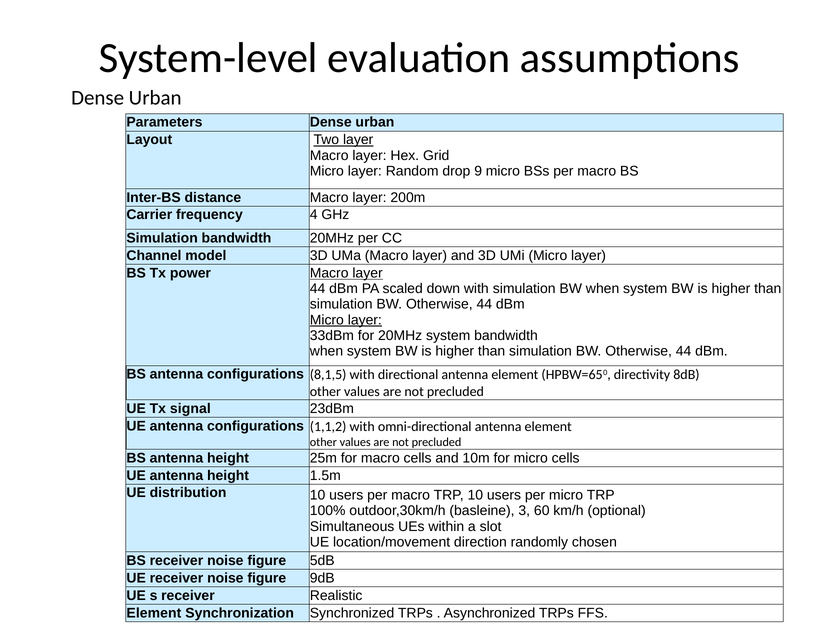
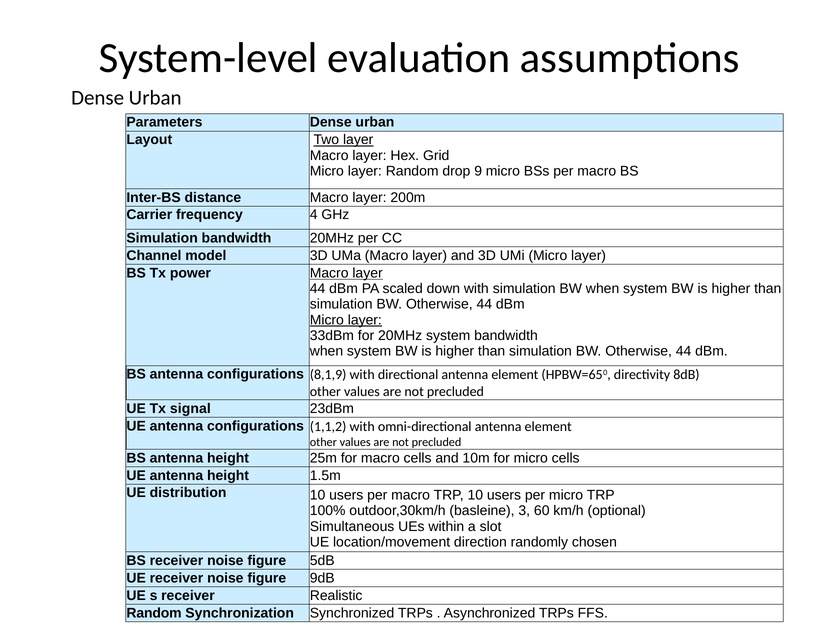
8,1,5: 8,1,5 -> 8,1,9
Element at (154, 613): Element -> Random
